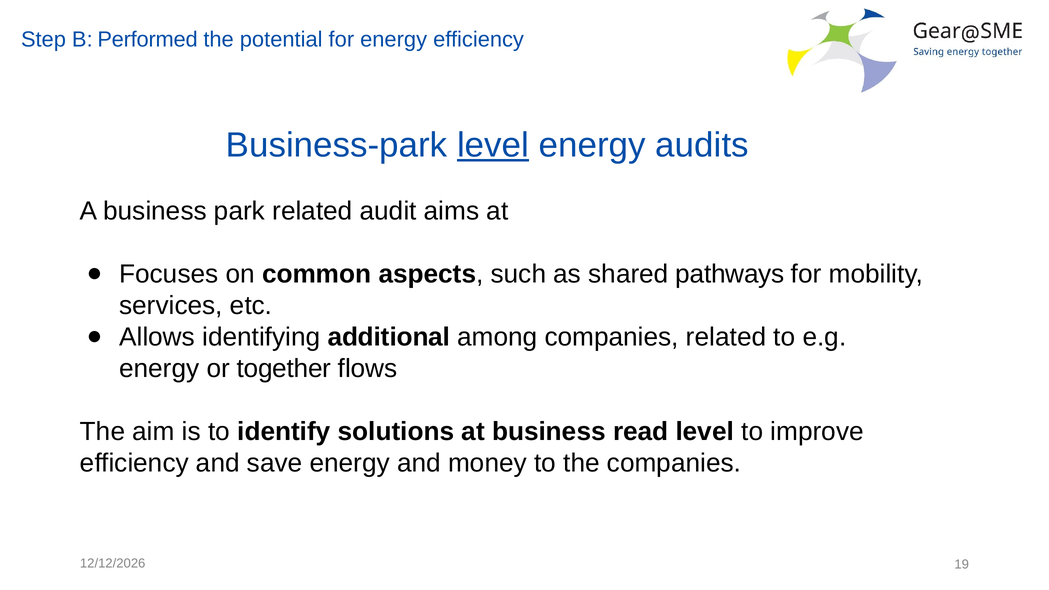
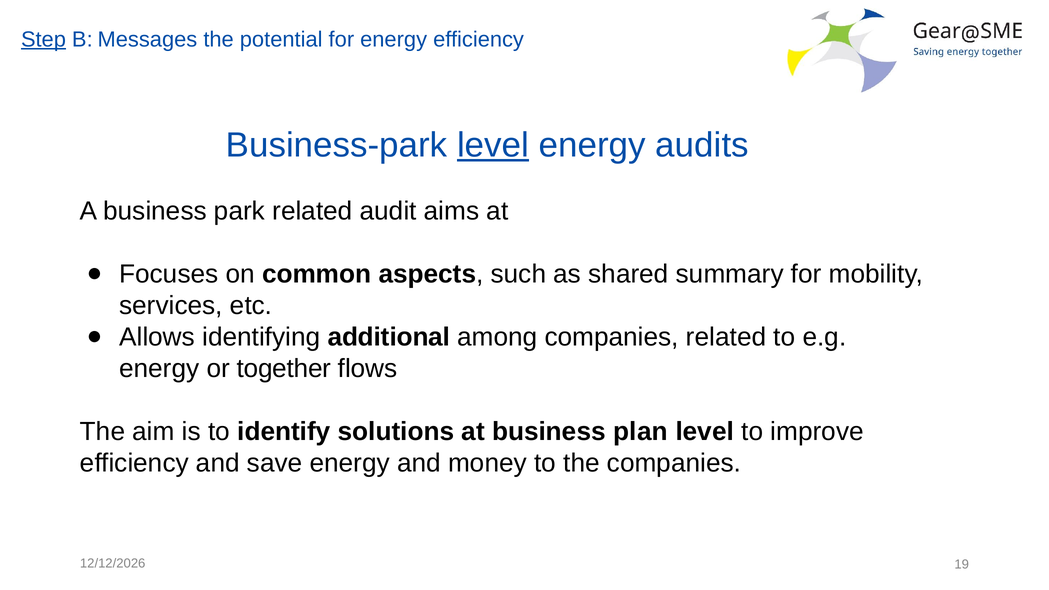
Step underline: none -> present
Performed: Performed -> Messages
pathways: pathways -> summary
read: read -> plan
